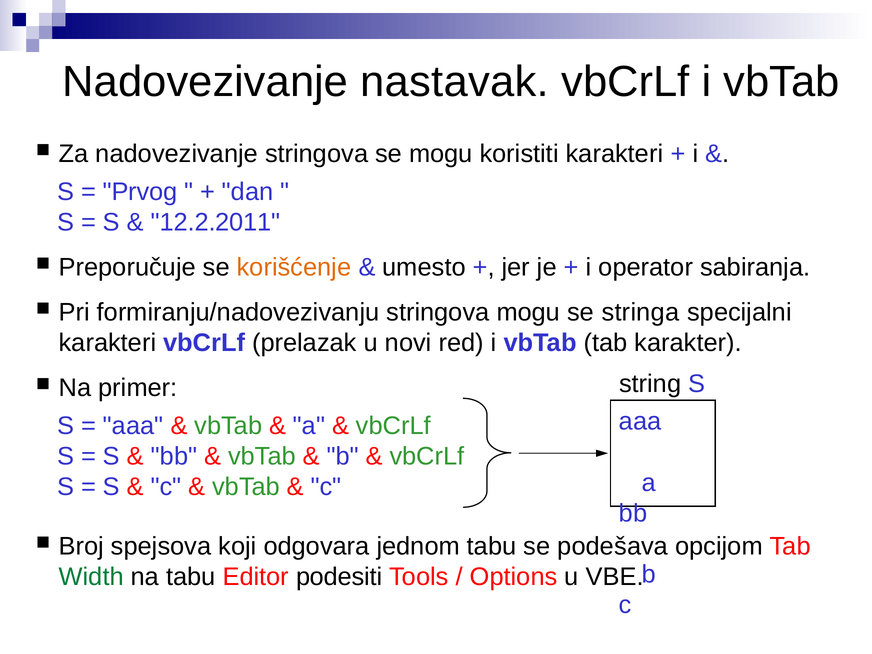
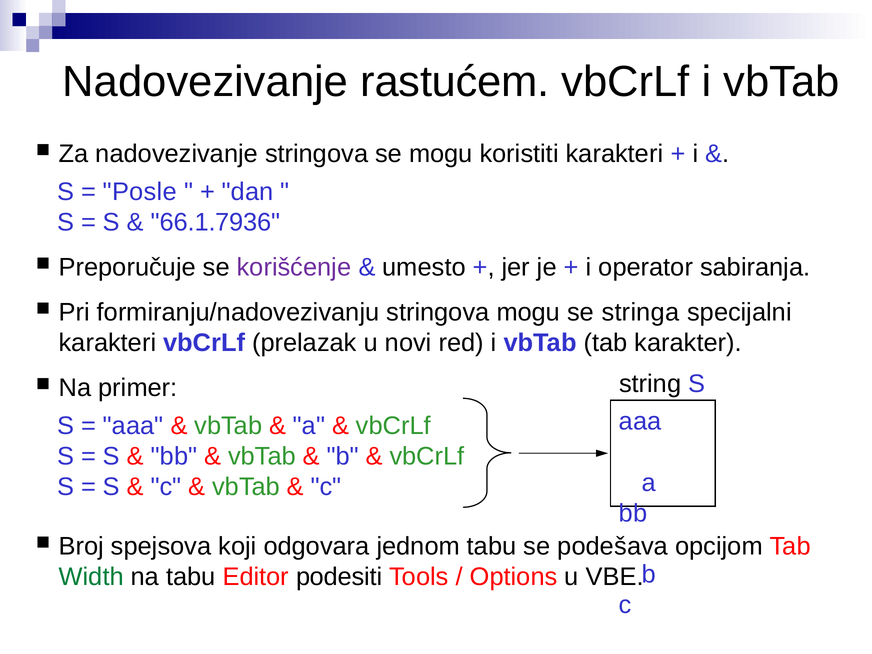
nastavak: nastavak -> rastućem
Prvog: Prvog -> Posle
12.2.2011: 12.2.2011 -> 66.1.7936
korišćenje colour: orange -> purple
